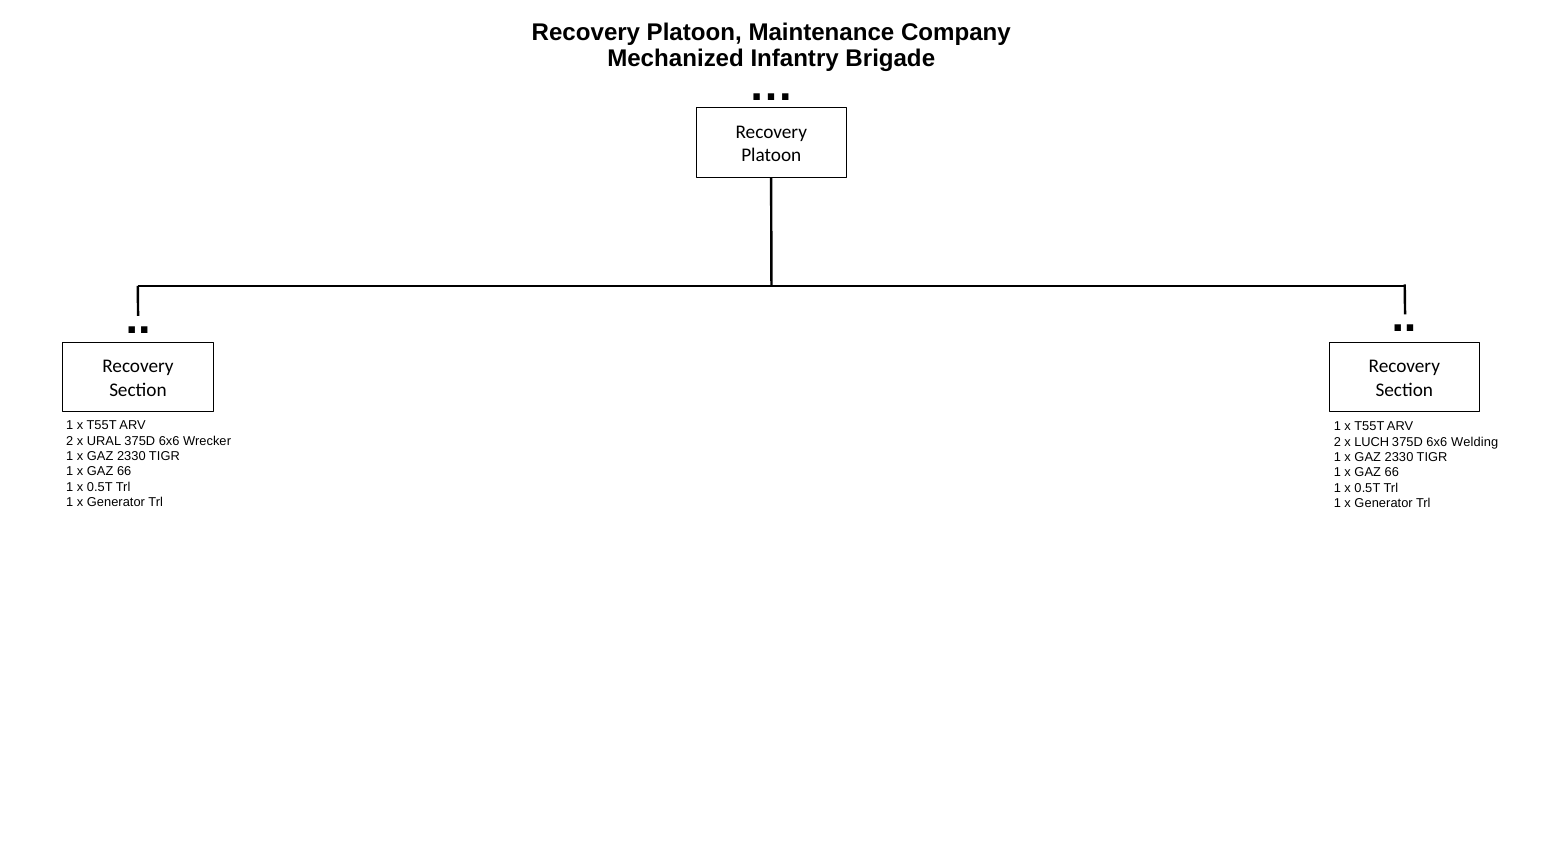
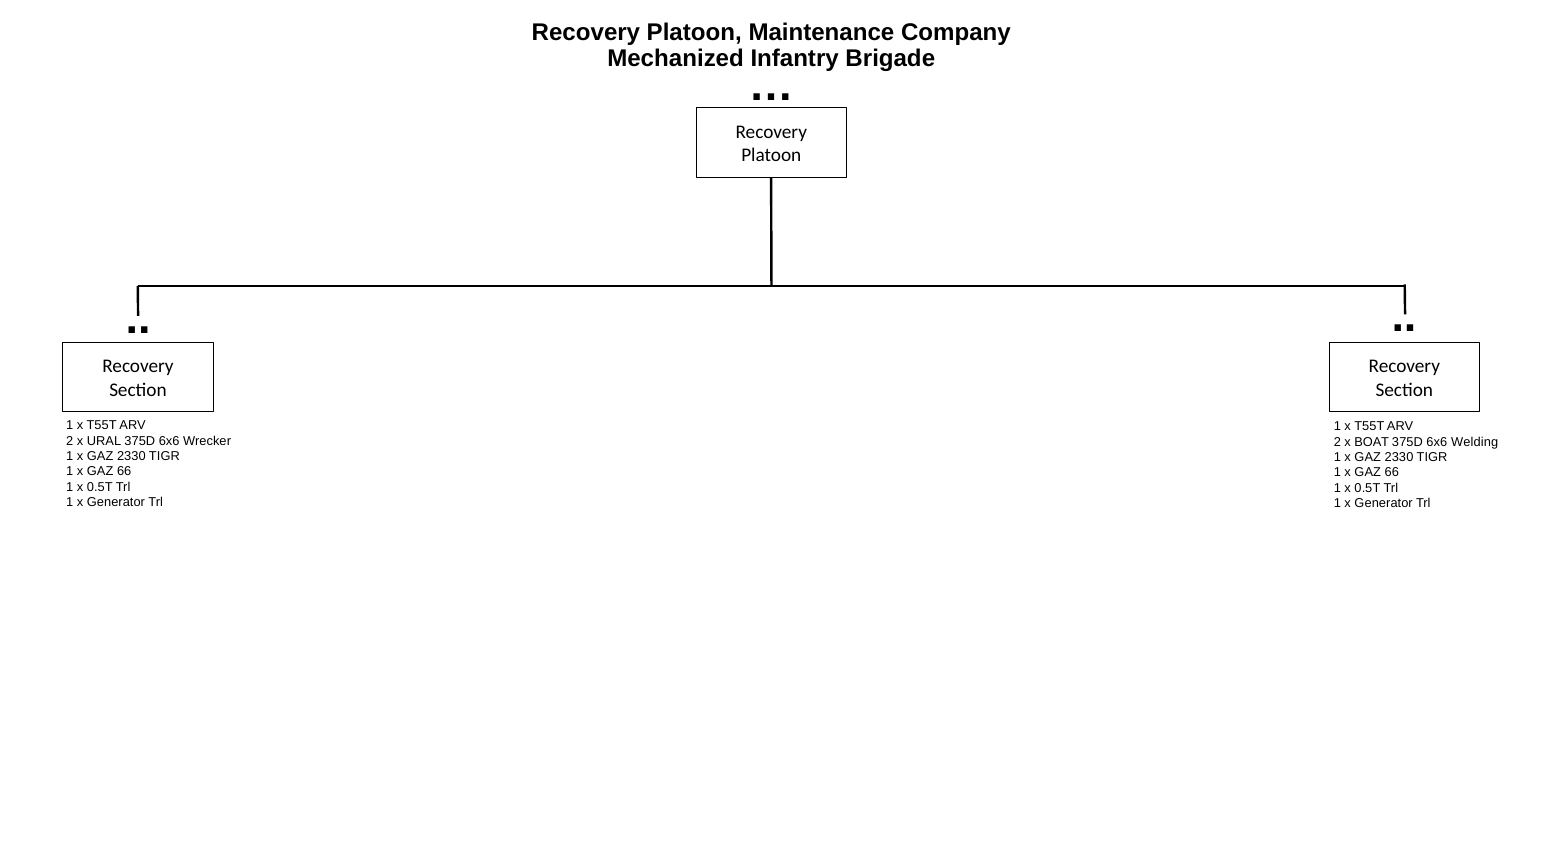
LUCH: LUCH -> BOAT
